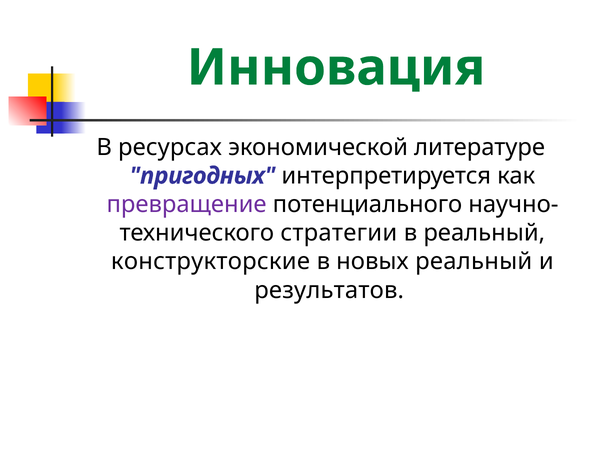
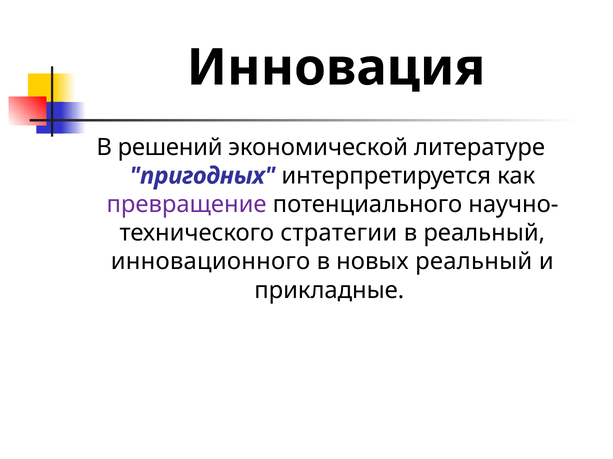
Инновация colour: green -> black
ресурсах: ресурсах -> решений
конструкторские: конструкторские -> инновационного
результатов: результатов -> прикладные
